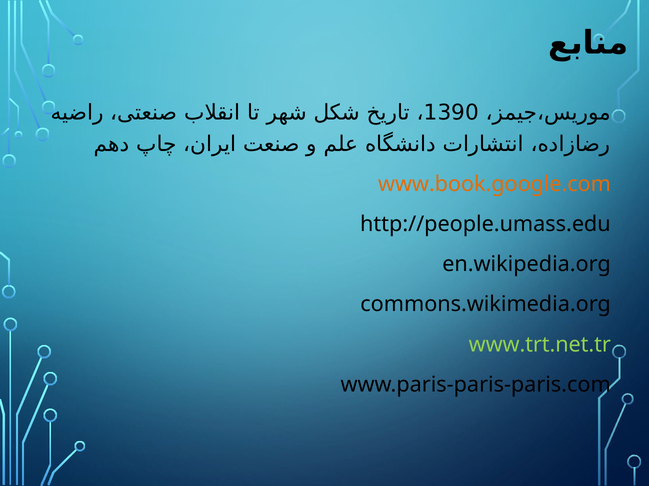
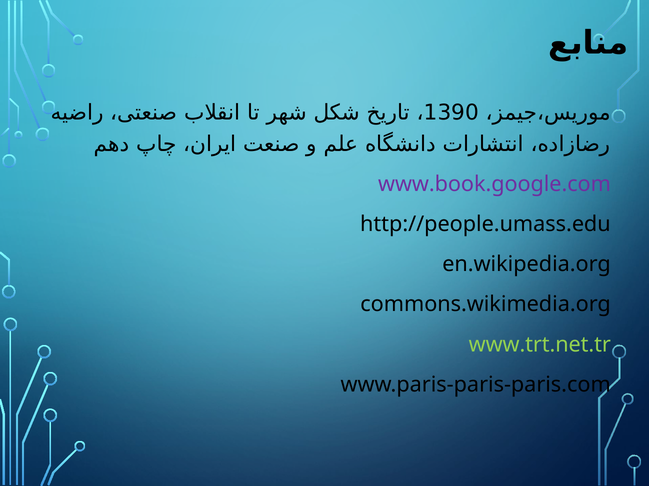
www.book.google.com colour: orange -> purple
